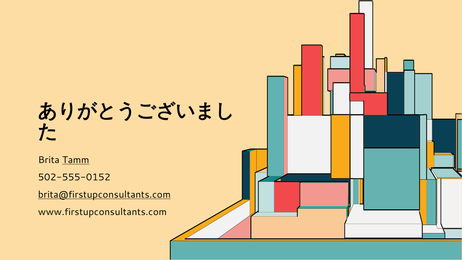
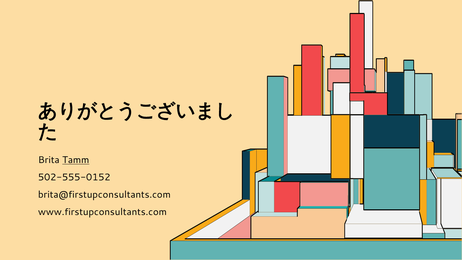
brita@firstupconsultants.com underline: present -> none
